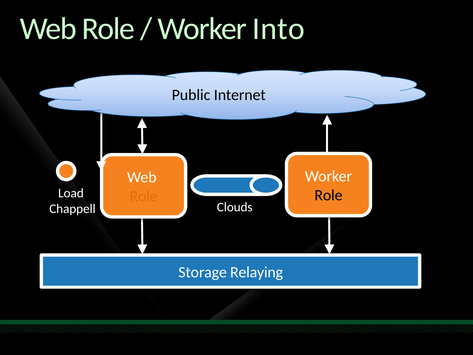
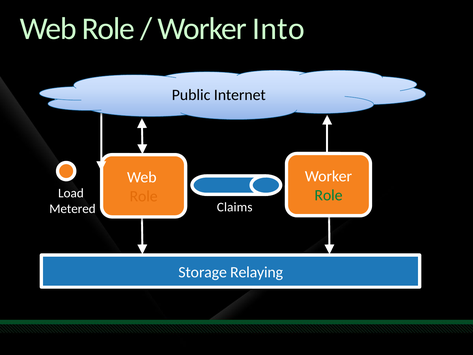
Role at (328, 195) colour: black -> green
Clouds: Clouds -> Claims
Chappell: Chappell -> Metered
